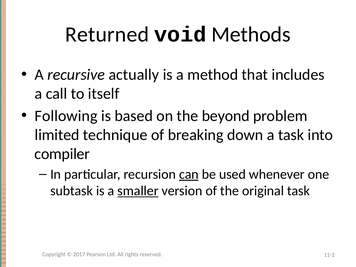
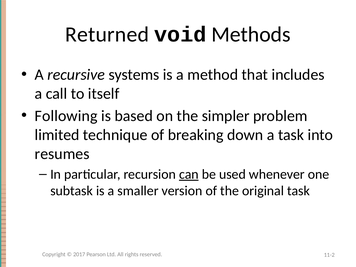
actually: actually -> systems
beyond: beyond -> simpler
compiler: compiler -> resumes
smaller underline: present -> none
